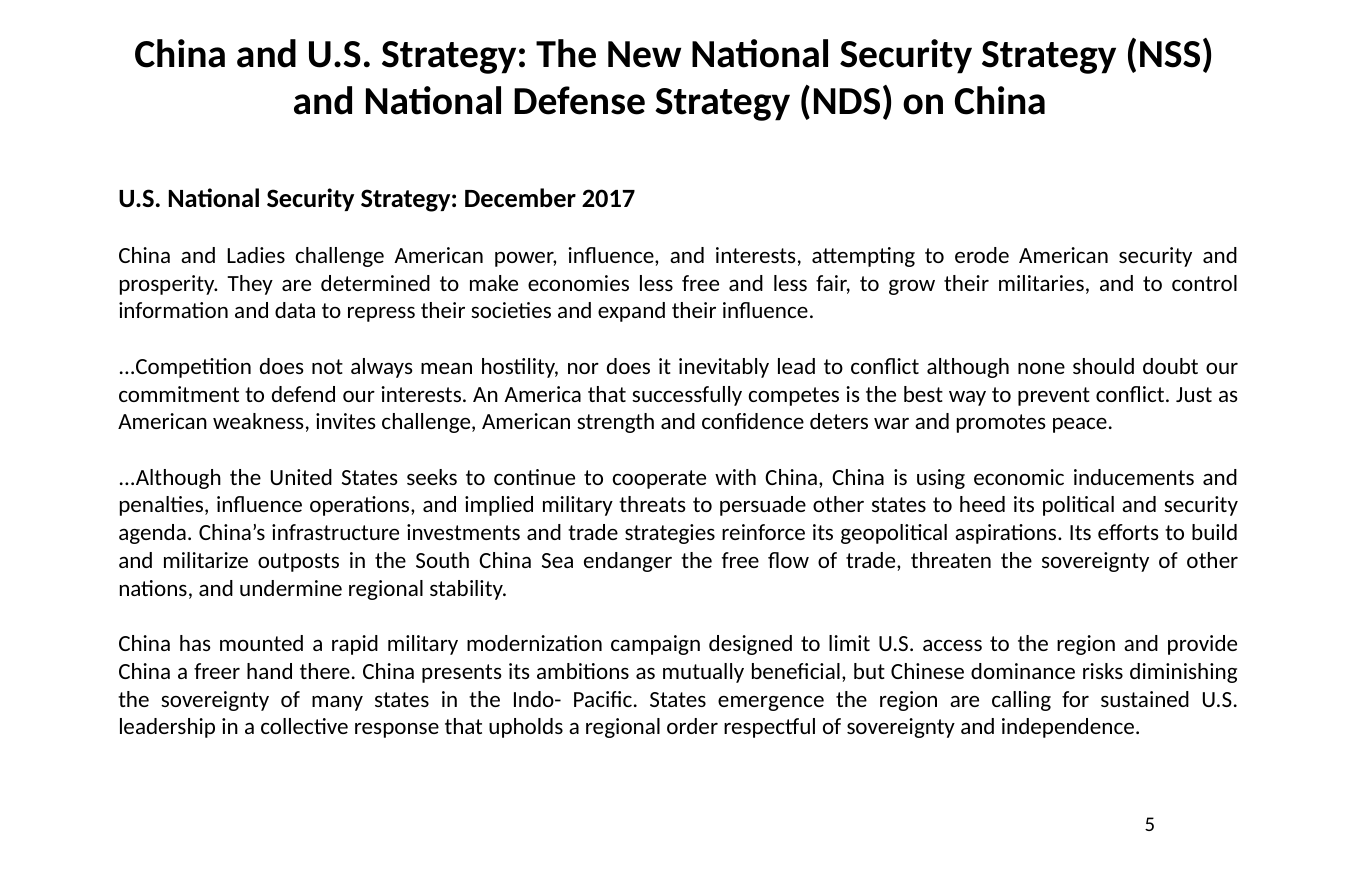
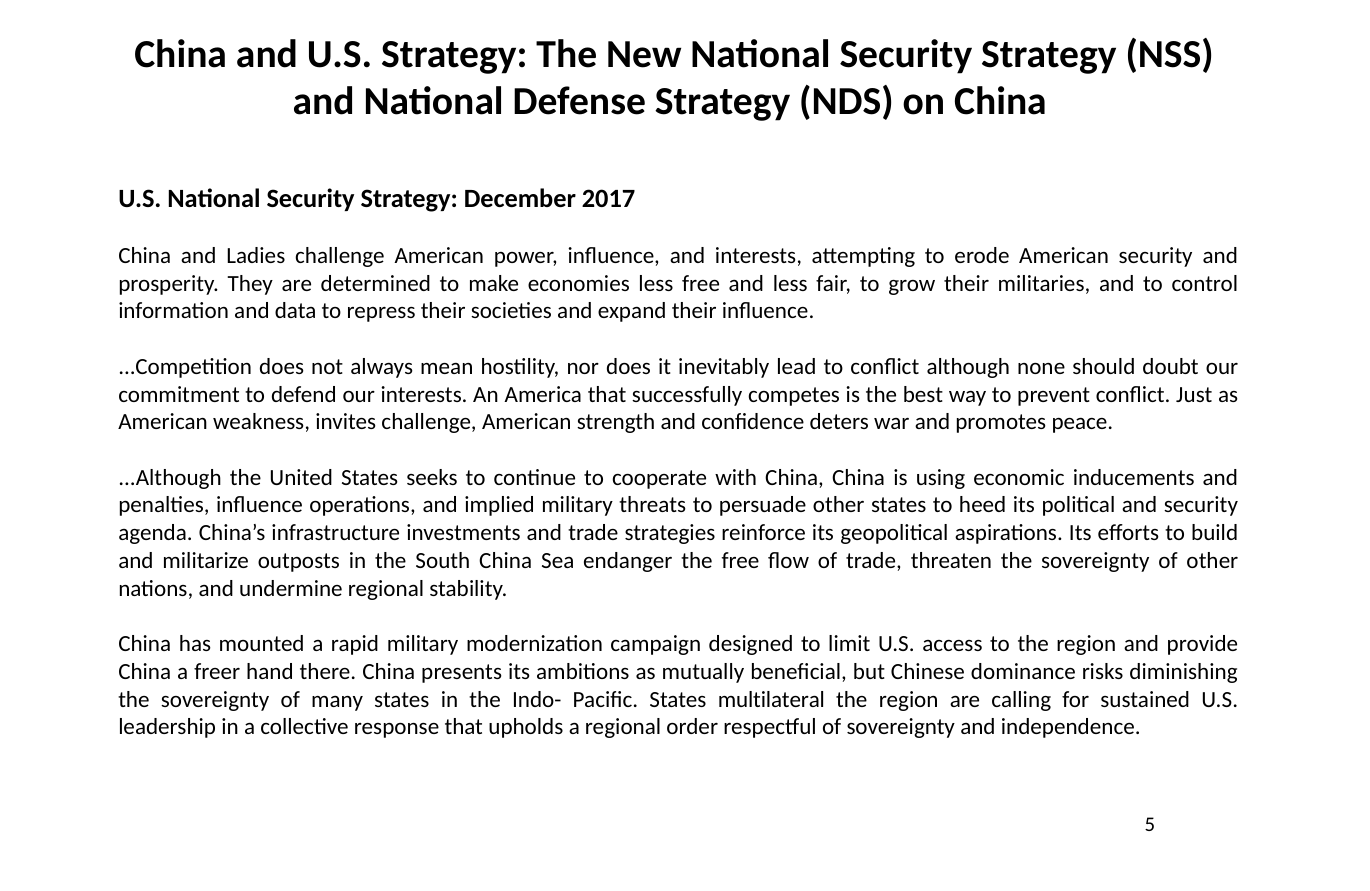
emergence: emergence -> multilateral
